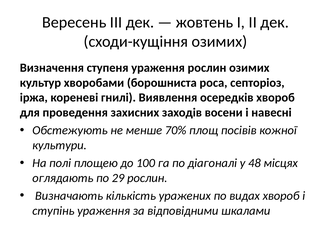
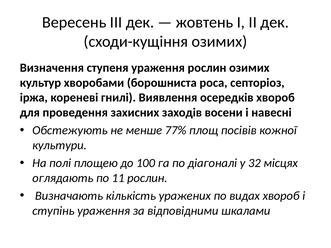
70%: 70% -> 77%
48: 48 -> 32
29: 29 -> 11
